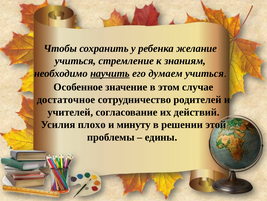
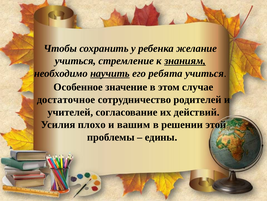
знаниям underline: none -> present
думаем: думаем -> ребята
минуту: минуту -> вашим
